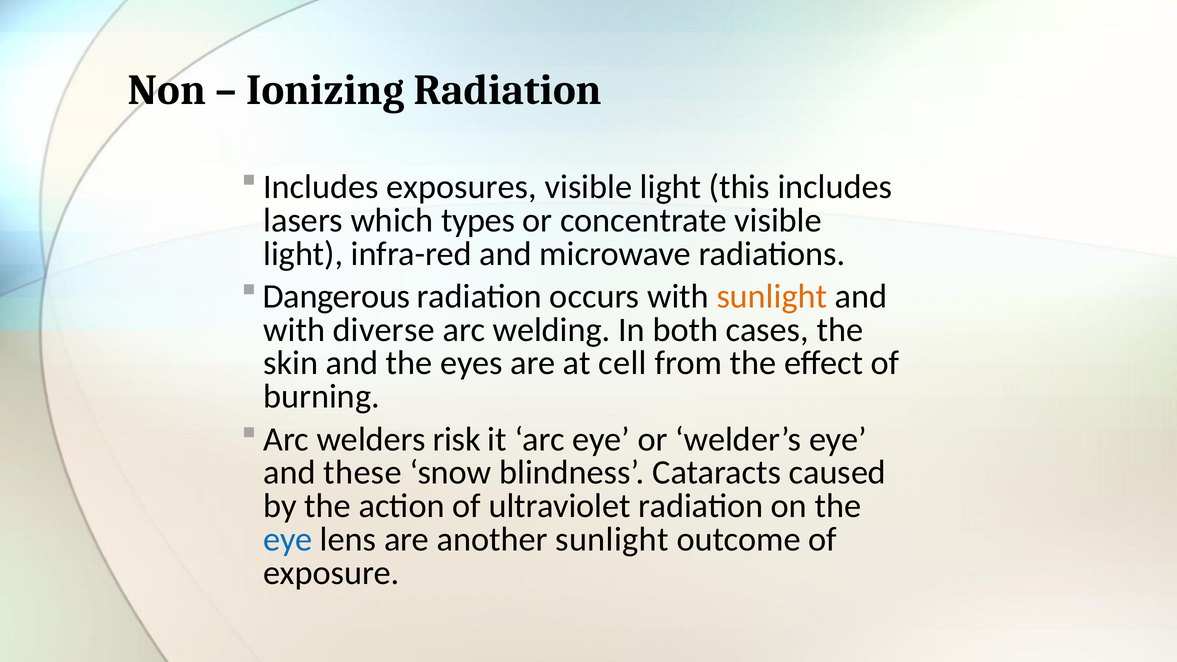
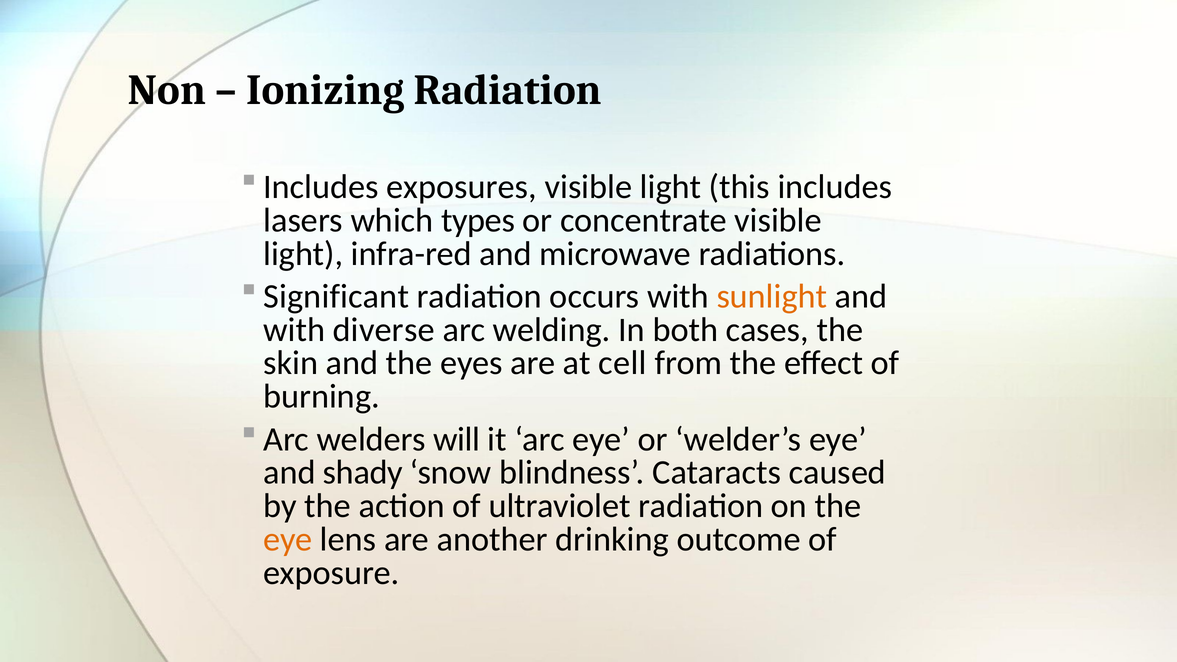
Dangerous: Dangerous -> Significant
risk: risk -> will
these: these -> shady
eye at (288, 539) colour: blue -> orange
another sunlight: sunlight -> drinking
